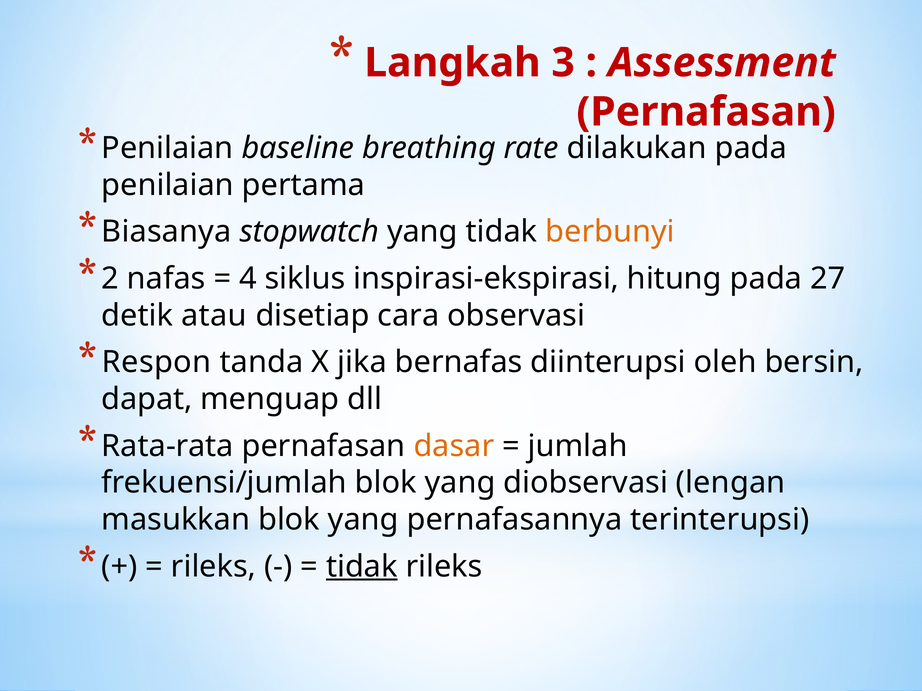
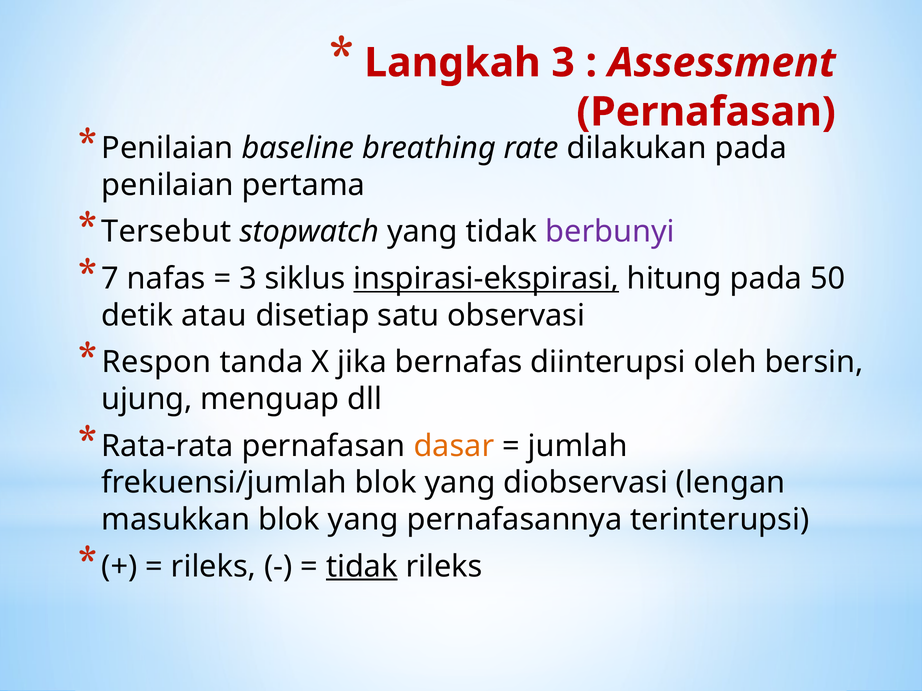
Biasanya: Biasanya -> Tersebut
berbunyi colour: orange -> purple
2: 2 -> 7
4 at (248, 279): 4 -> 3
inspirasi-ekspirasi underline: none -> present
27: 27 -> 50
cara: cara -> satu
dapat: dapat -> ujung
